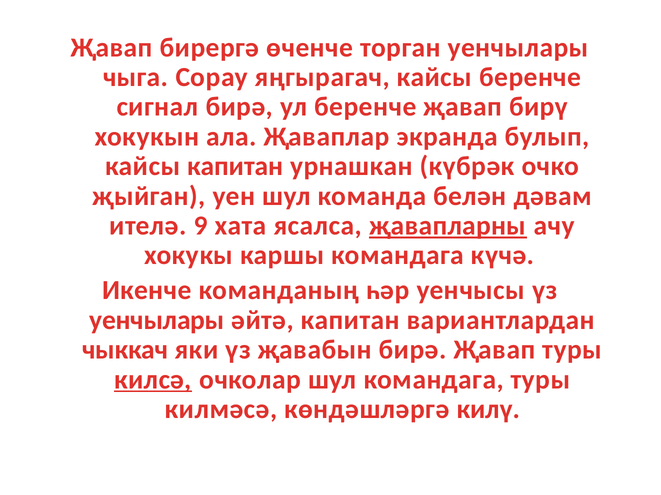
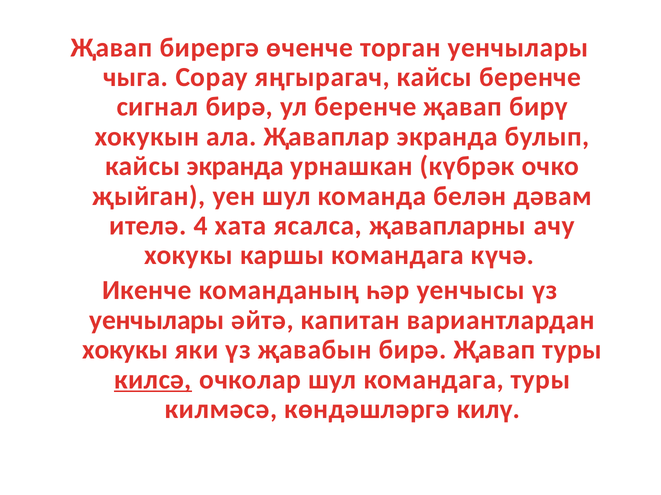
кайсы капитан: капитан -> экранда
9: 9 -> 4
җавапларны underline: present -> none
чыккач at (125, 350): чыккач -> хокукы
